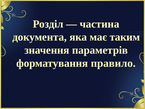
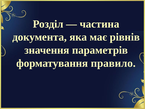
таким: таким -> рівнів
